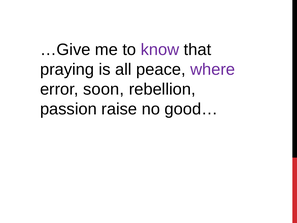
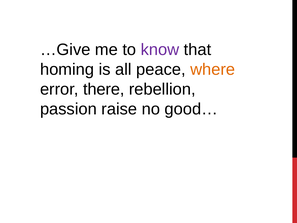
praying: praying -> homing
where colour: purple -> orange
soon: soon -> there
